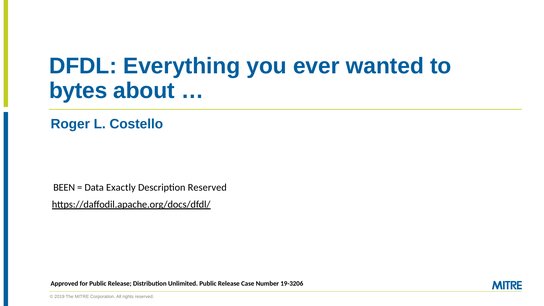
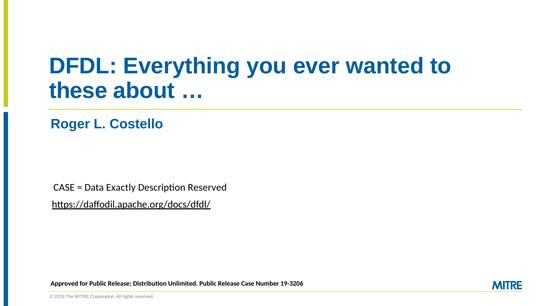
bytes: bytes -> these
BEEN at (64, 187): BEEN -> CASE
